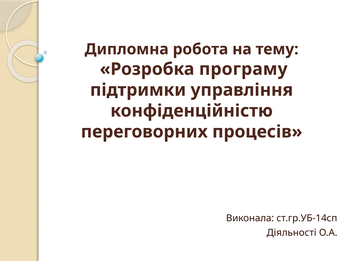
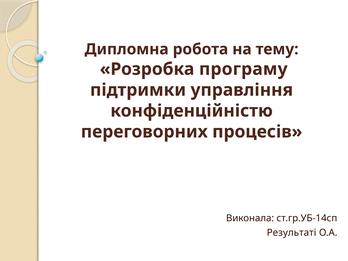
Діяльності: Діяльності -> Результаті
